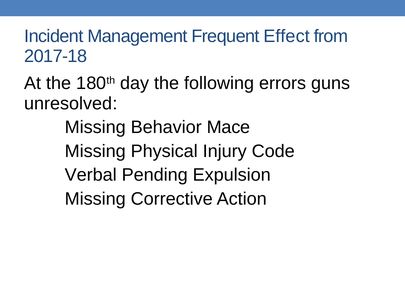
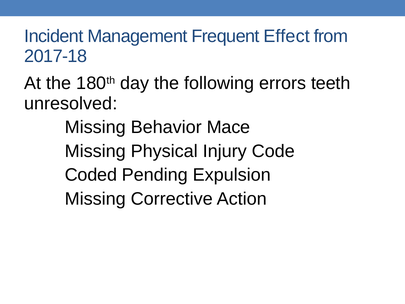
guns: guns -> teeth
Verbal: Verbal -> Coded
